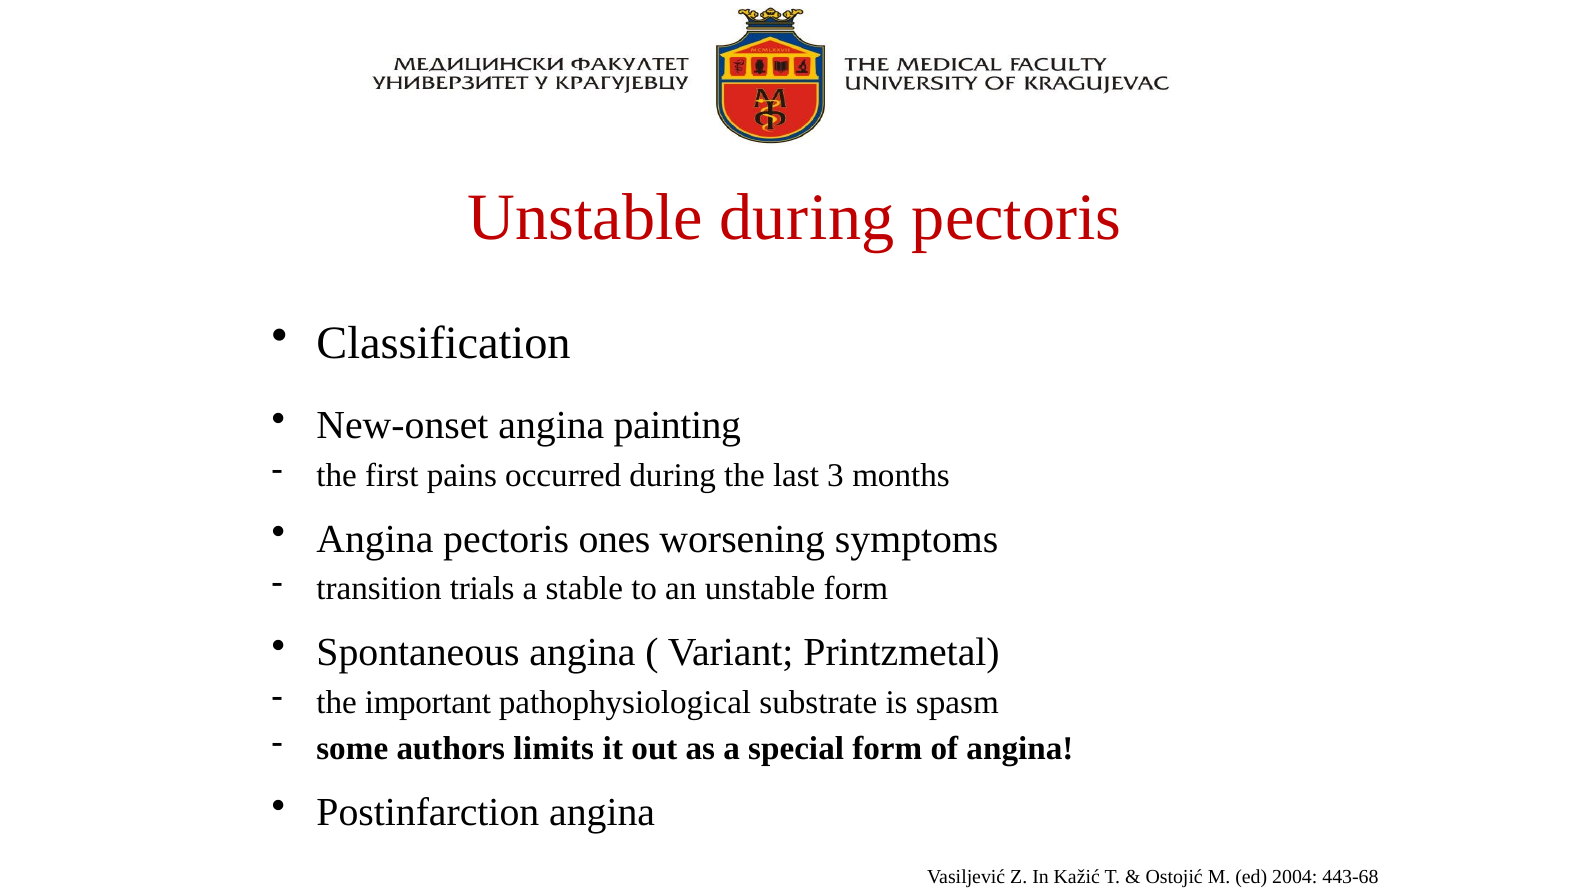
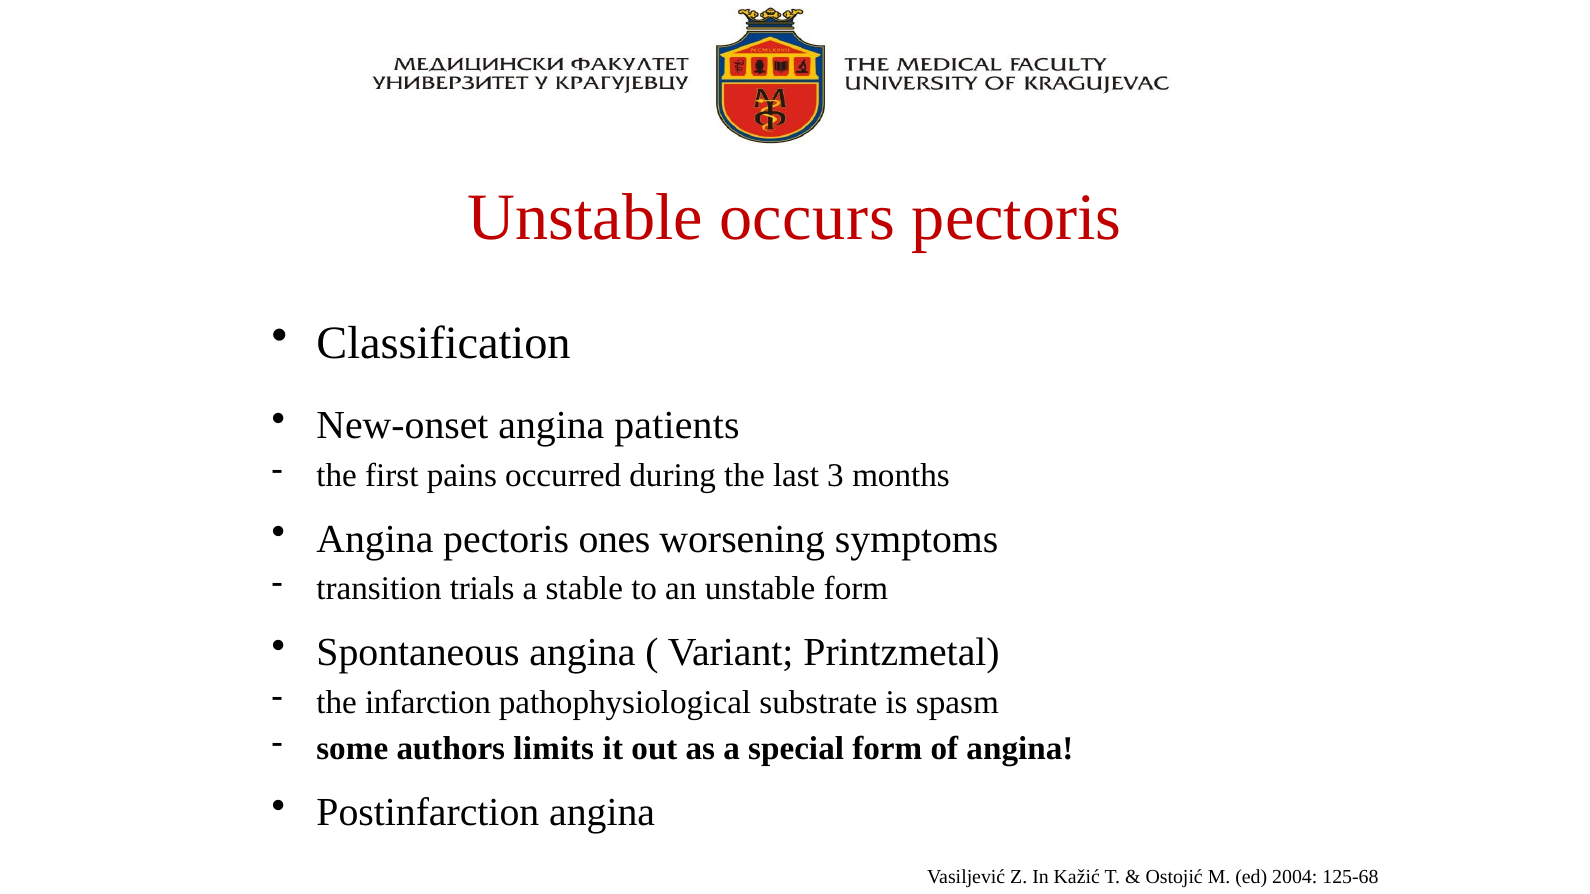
Unstable during: during -> occurs
painting: painting -> patients
important: important -> infarction
443-68: 443-68 -> 125-68
